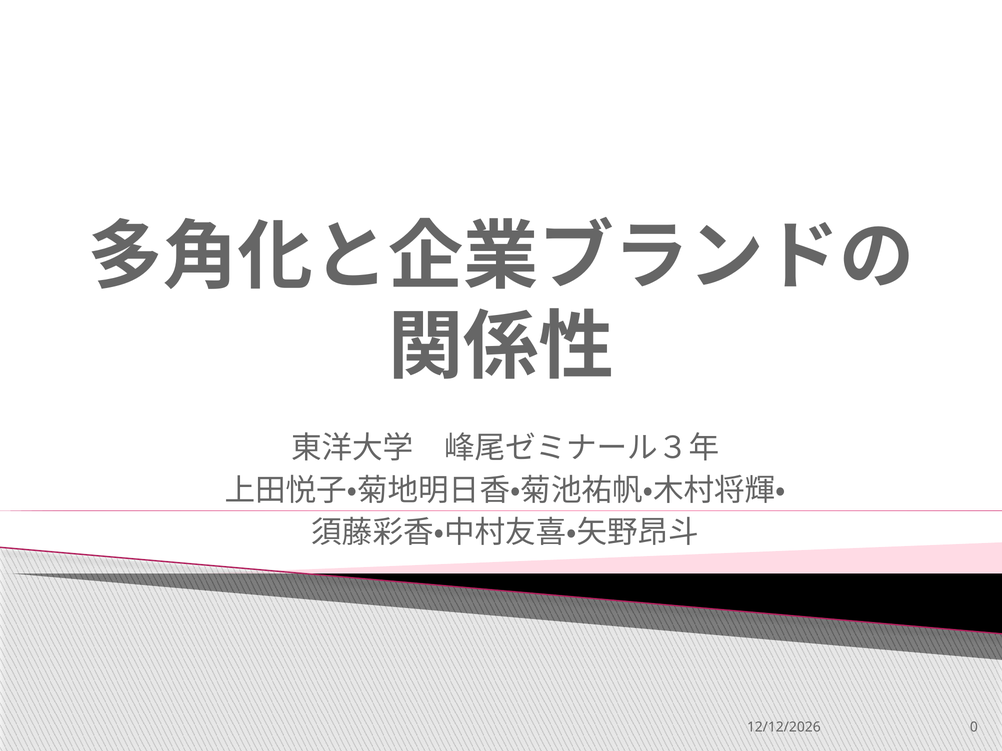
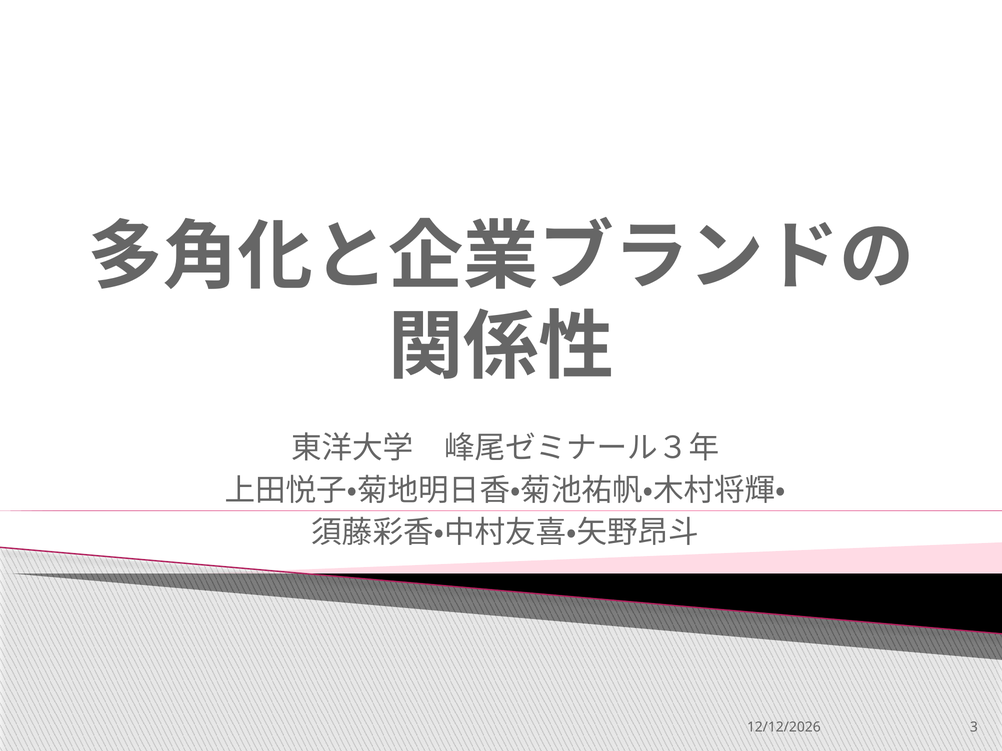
0: 0 -> 3
